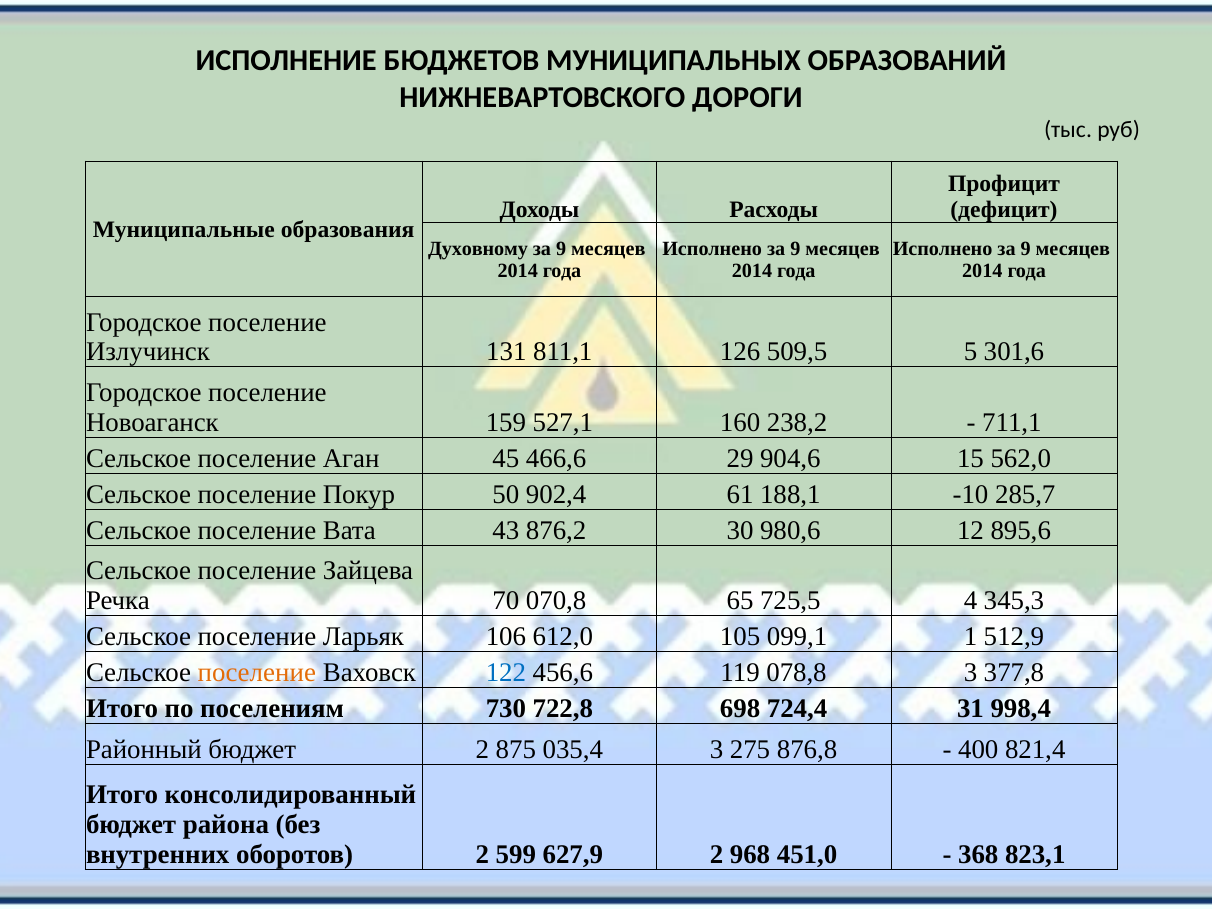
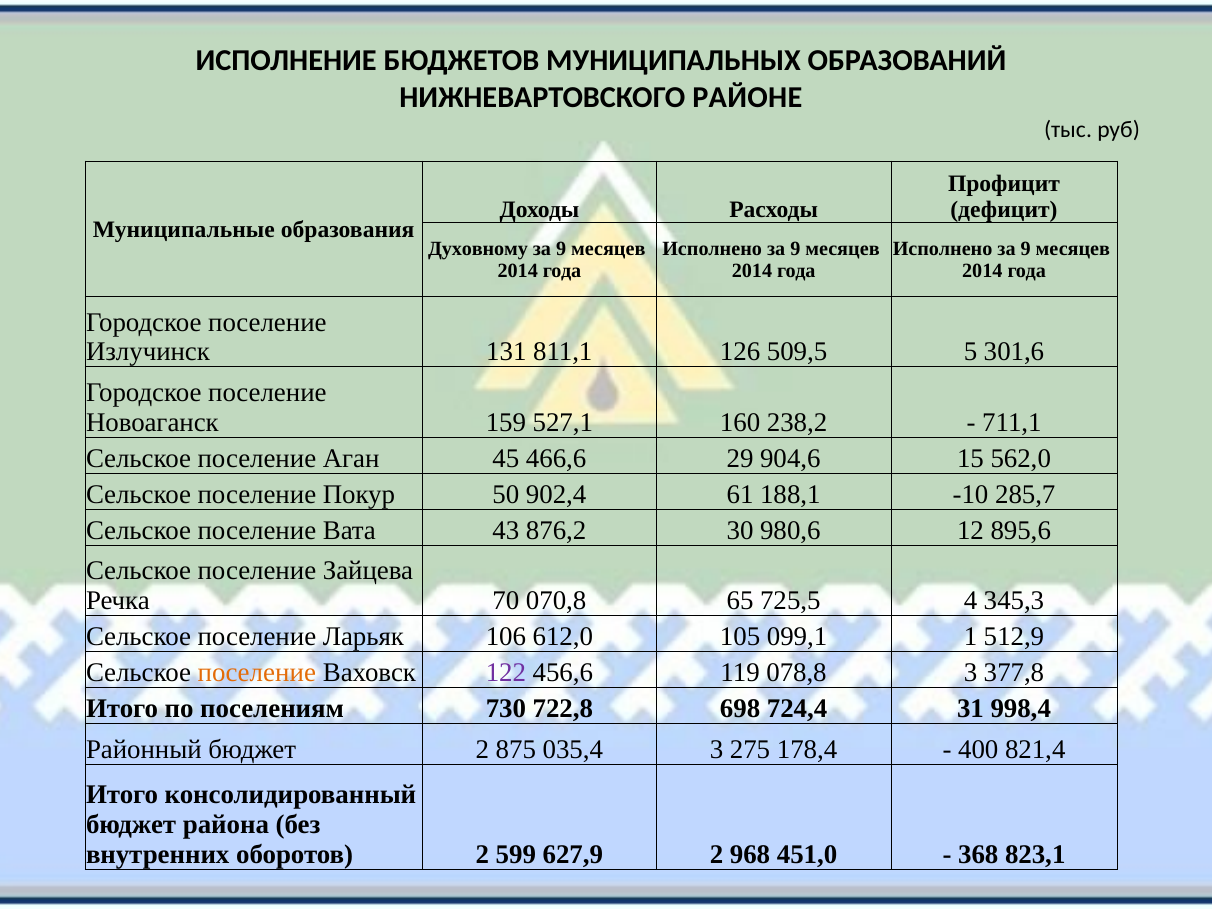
ДОРОГИ: ДОРОГИ -> РАЙОНЕ
122 colour: blue -> purple
876,8: 876,8 -> 178,4
